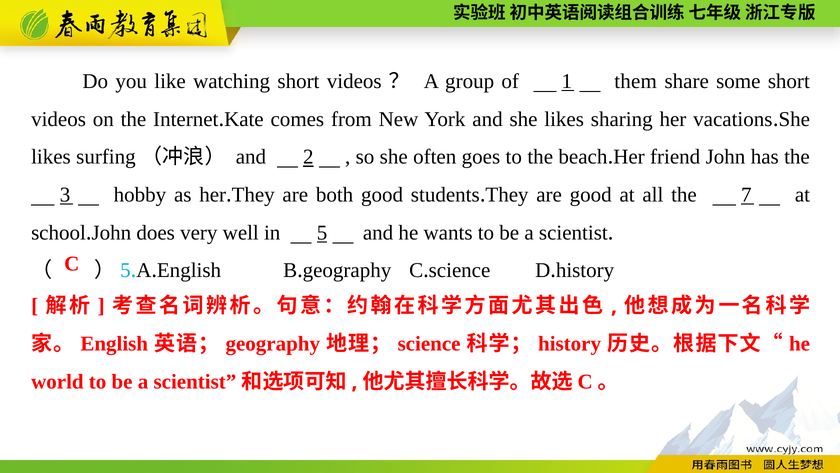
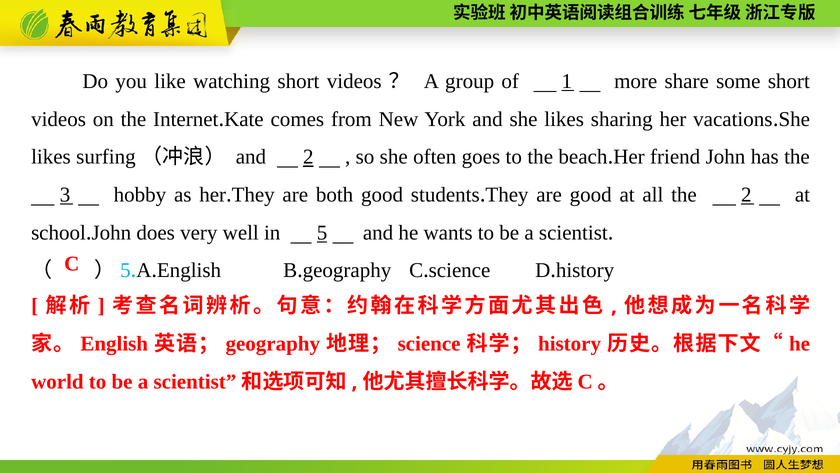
them: them -> more
the 7: 7 -> 2
